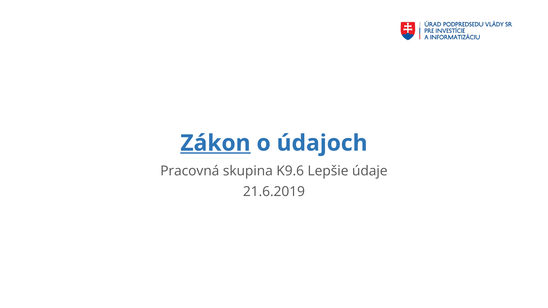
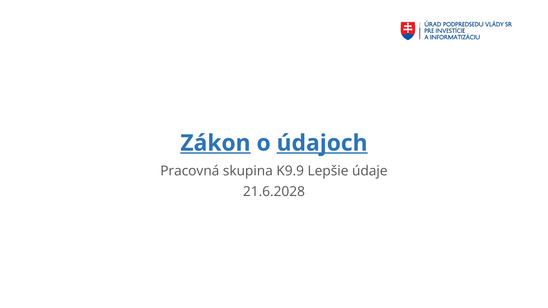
údajoch underline: none -> present
K9.6: K9.6 -> K9.9
21.6.2019: 21.6.2019 -> 21.6.2028
